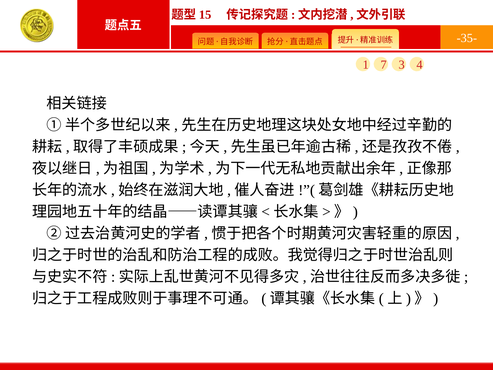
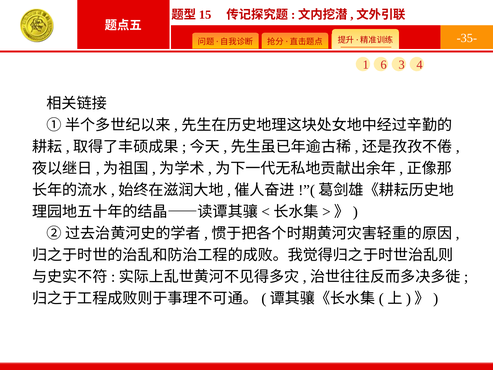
7: 7 -> 6
